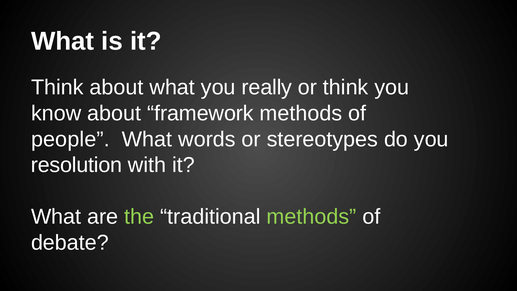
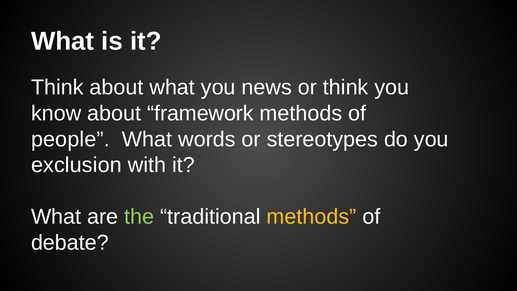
really: really -> news
resolution: resolution -> exclusion
methods at (312, 217) colour: light green -> yellow
